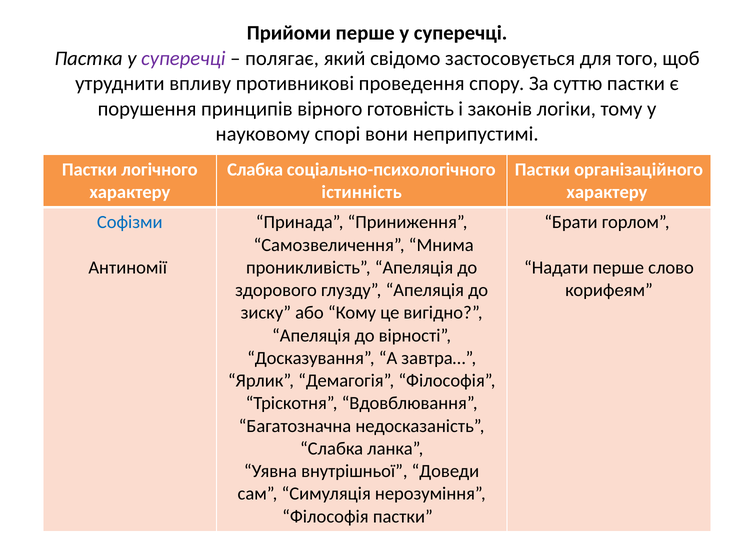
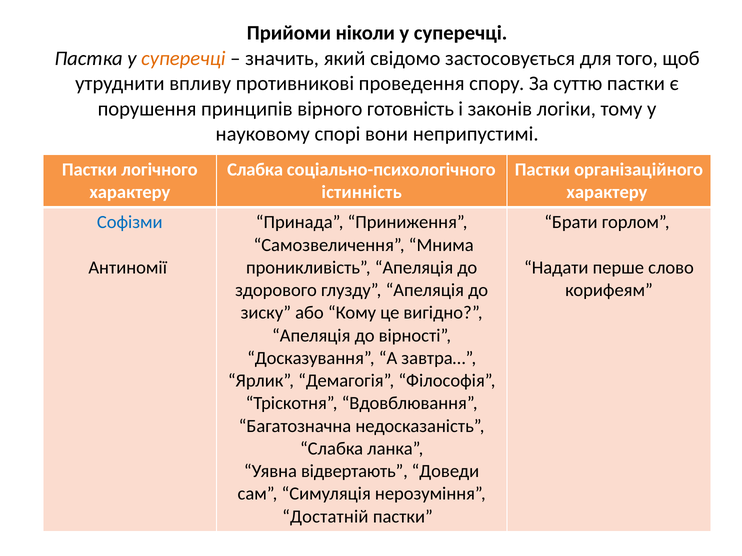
Прийоми перше: перше -> ніколи
суперечці at (183, 58) colour: purple -> orange
полягає: полягає -> значить
внутрішньої: внутрішньої -> відвертають
Філософія at (325, 517): Філософія -> Достатній
